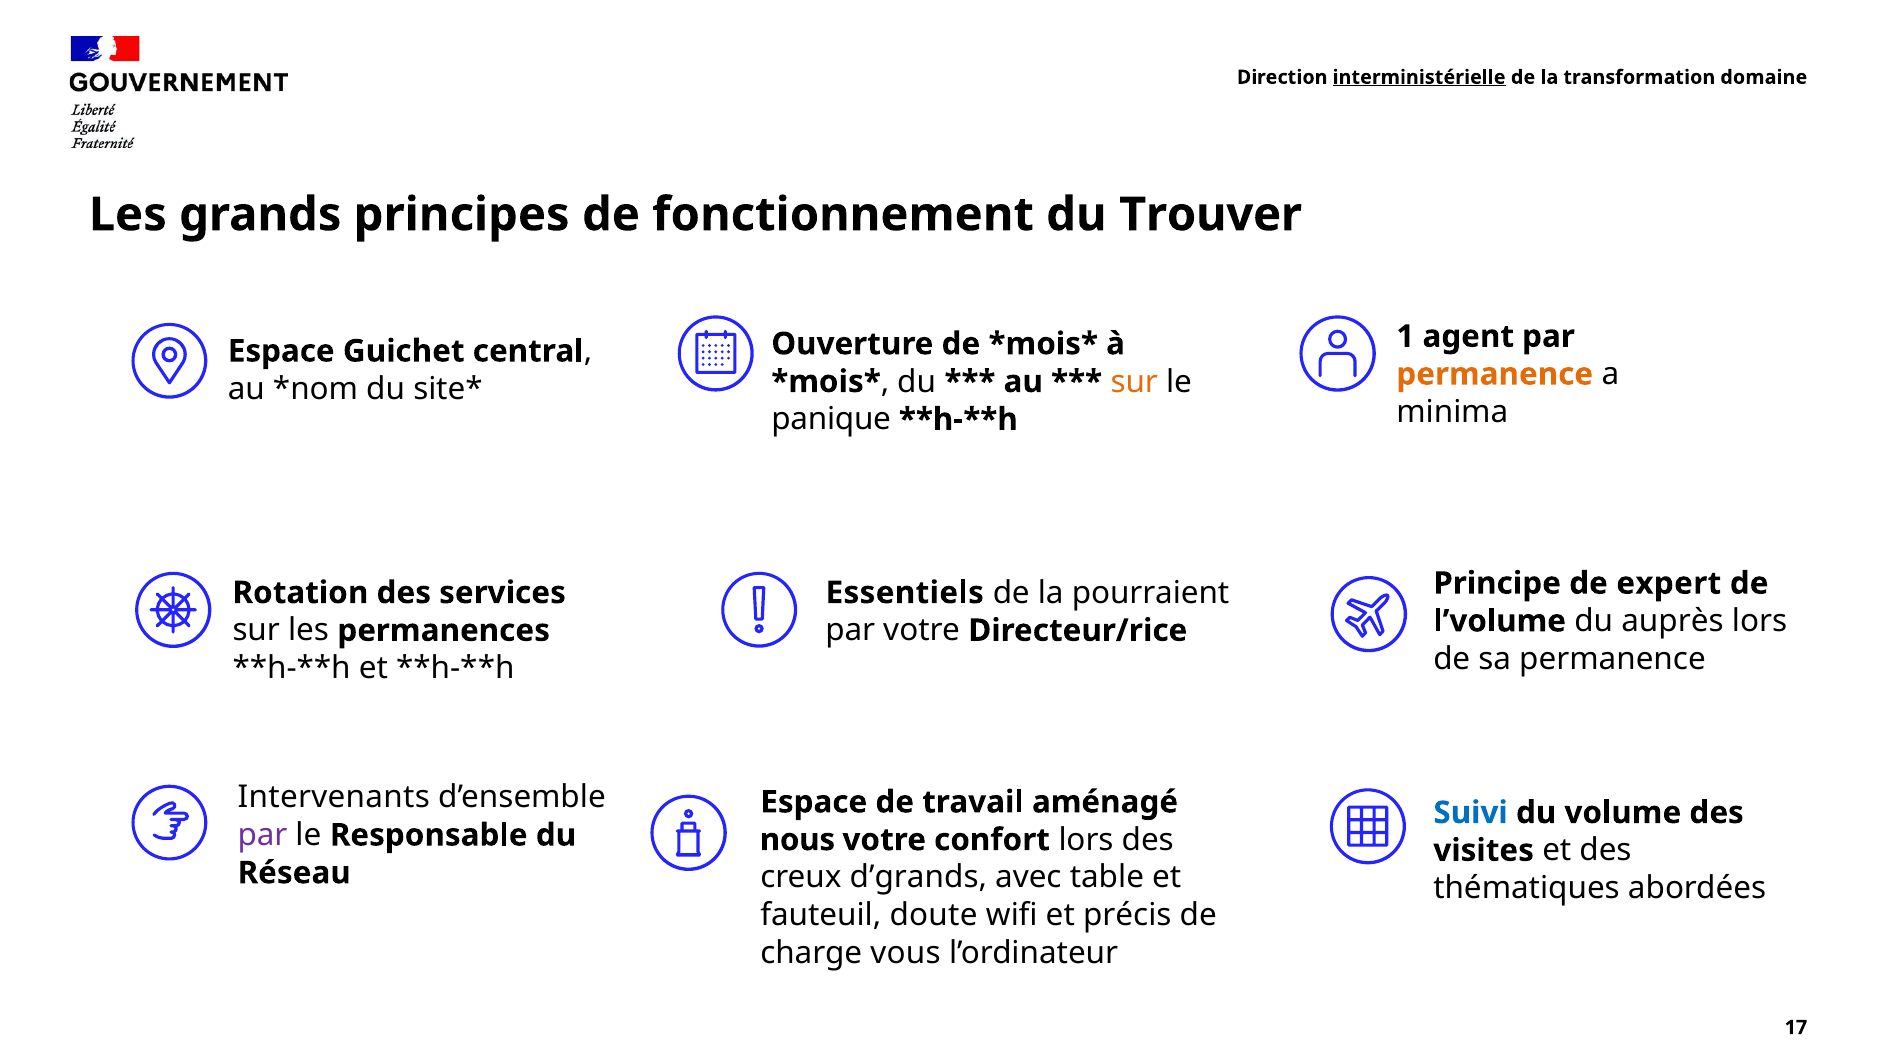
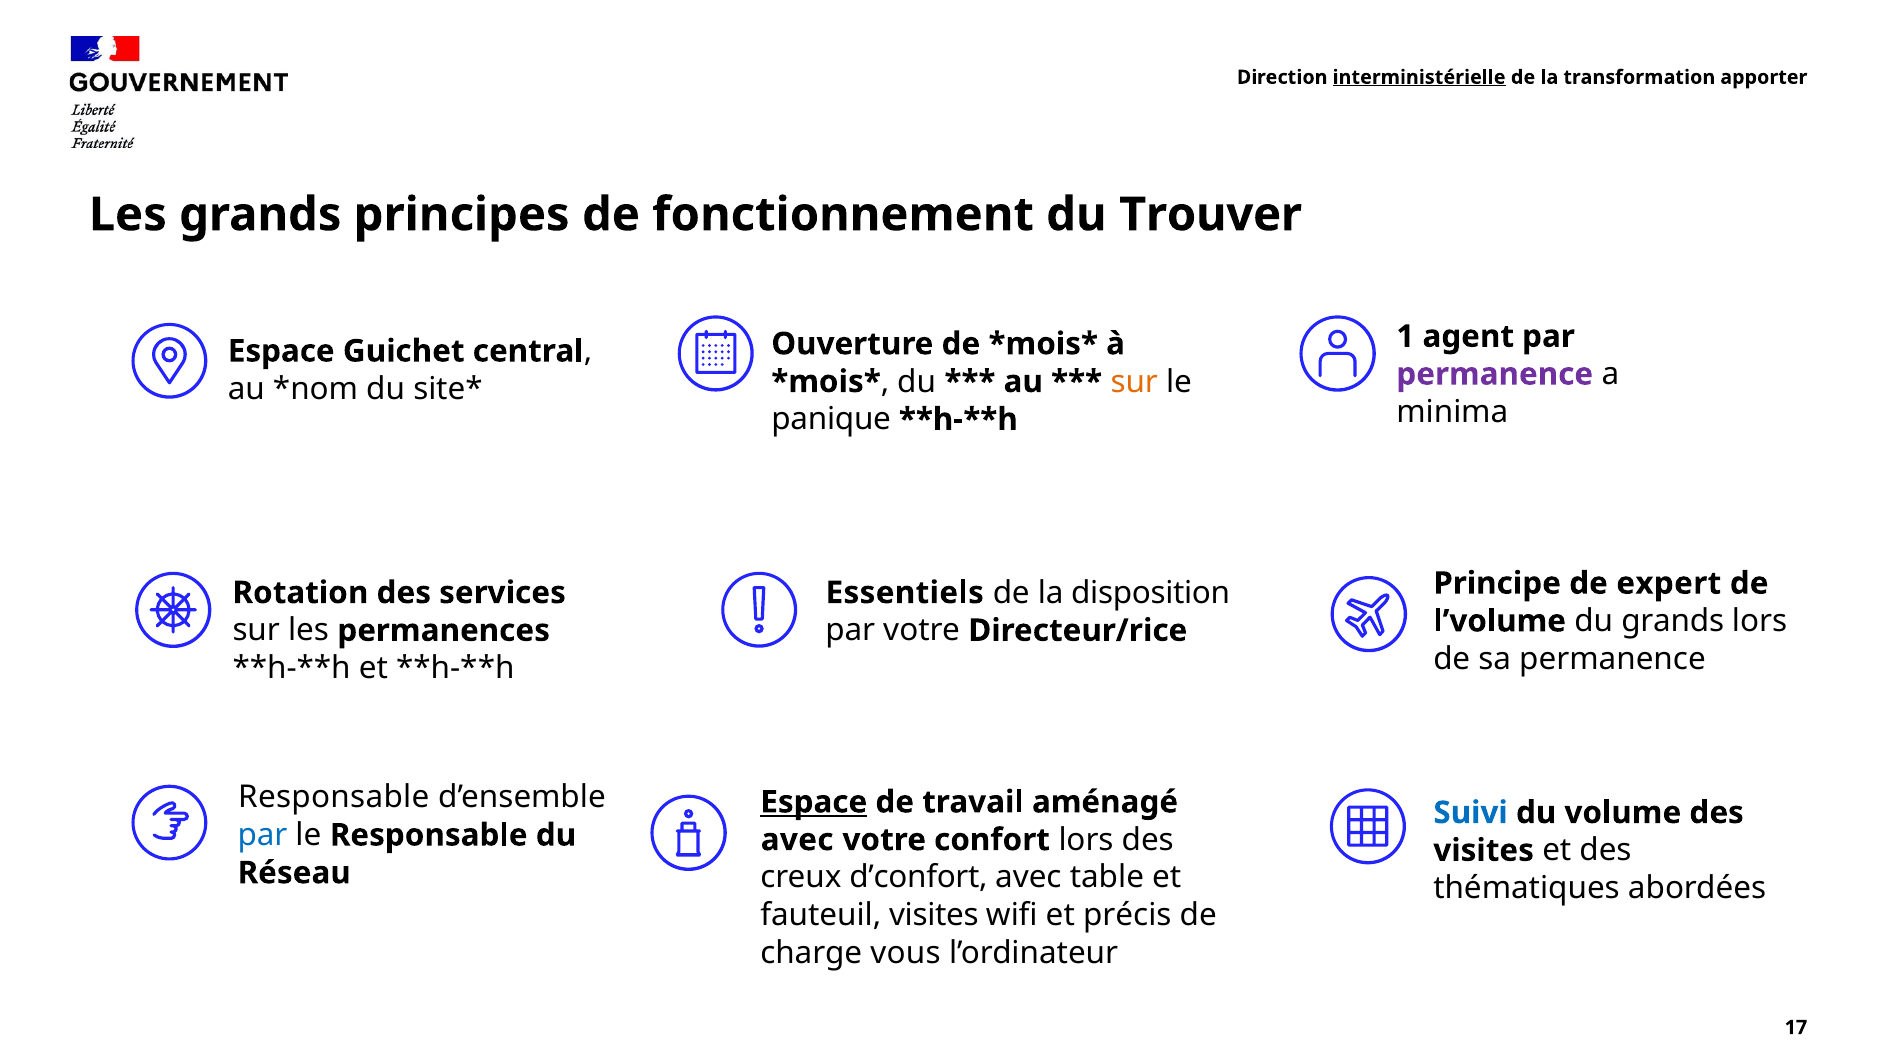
domaine: domaine -> apporter
permanence at (1495, 374) colour: orange -> purple
pourraient: pourraient -> disposition
du auprès: auprès -> grands
Intervenants at (334, 798): Intervenants -> Responsable
Espace at (814, 803) underline: none -> present
par at (263, 836) colour: purple -> blue
nous at (797, 840): nous -> avec
d’grands: d’grands -> d’confort
fauteuil doute: doute -> visites
